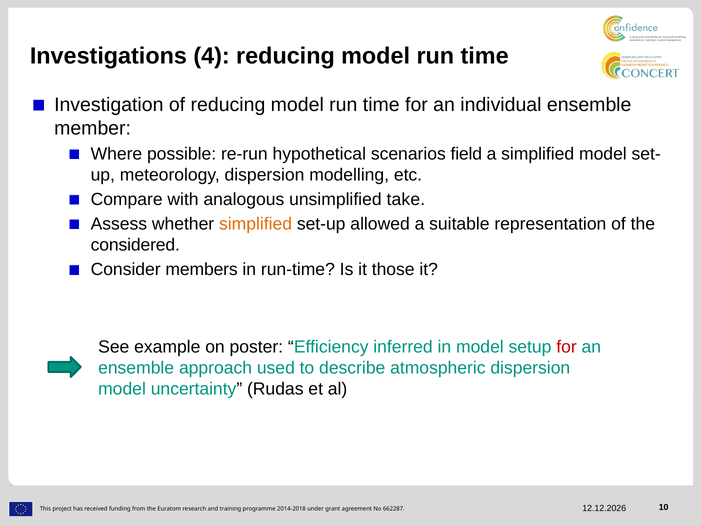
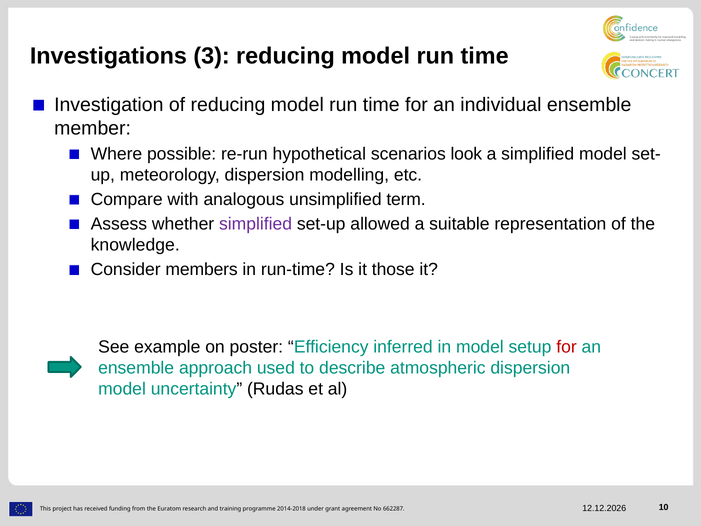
4: 4 -> 3
field: field -> look
take: take -> term
simplified at (256, 224) colour: orange -> purple
considered: considered -> knowledge
